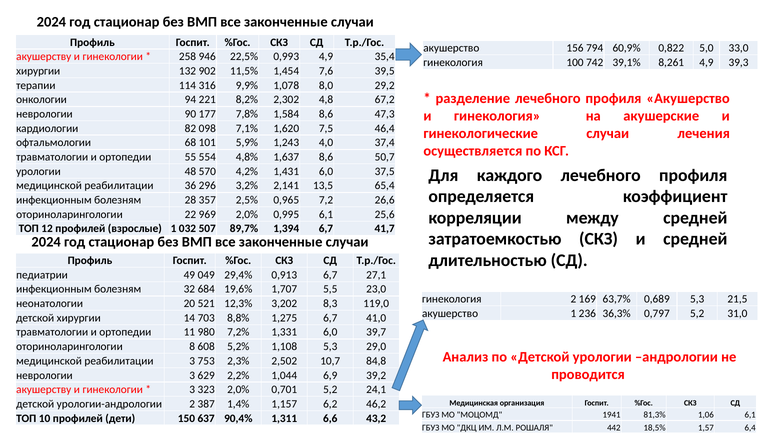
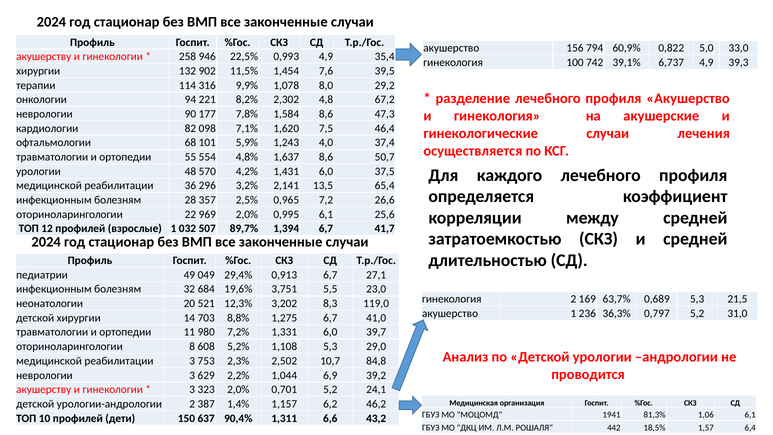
8,261: 8,261 -> 6,737
1,707: 1,707 -> 3,751
